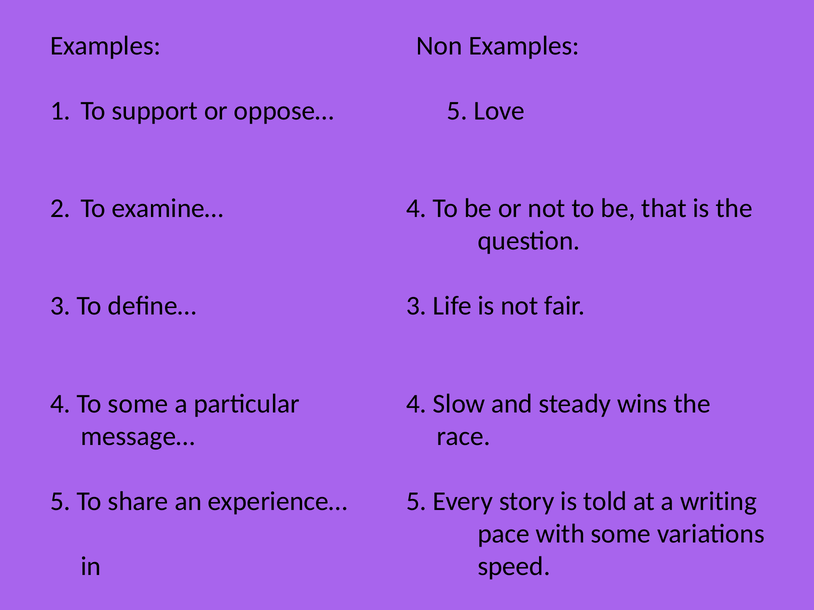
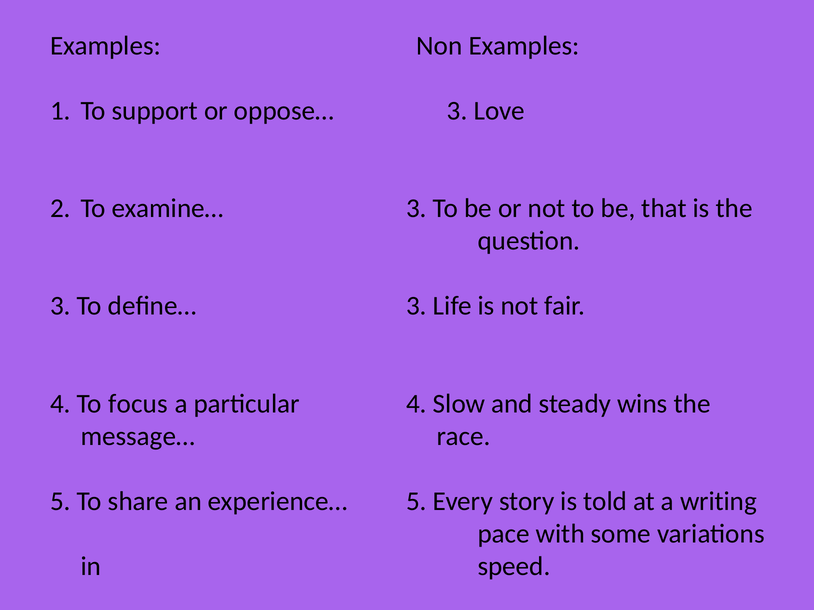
oppose… 5: 5 -> 3
examine… 4: 4 -> 3
To some: some -> focus
